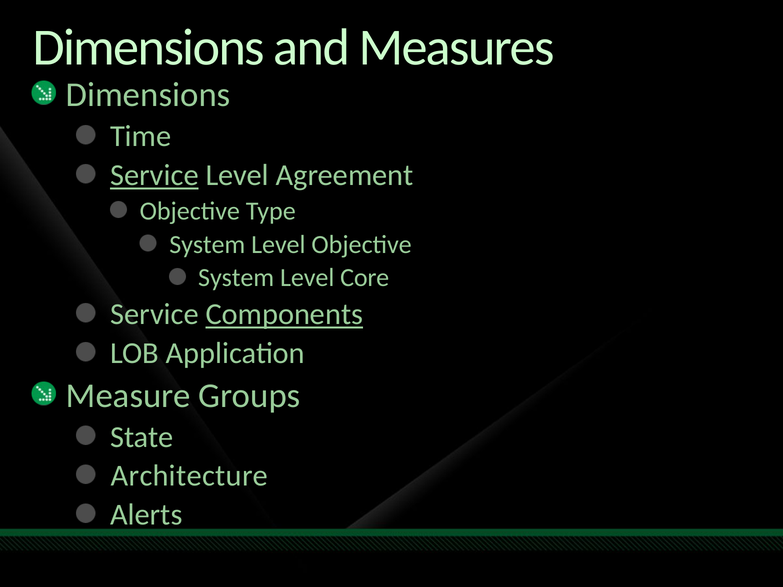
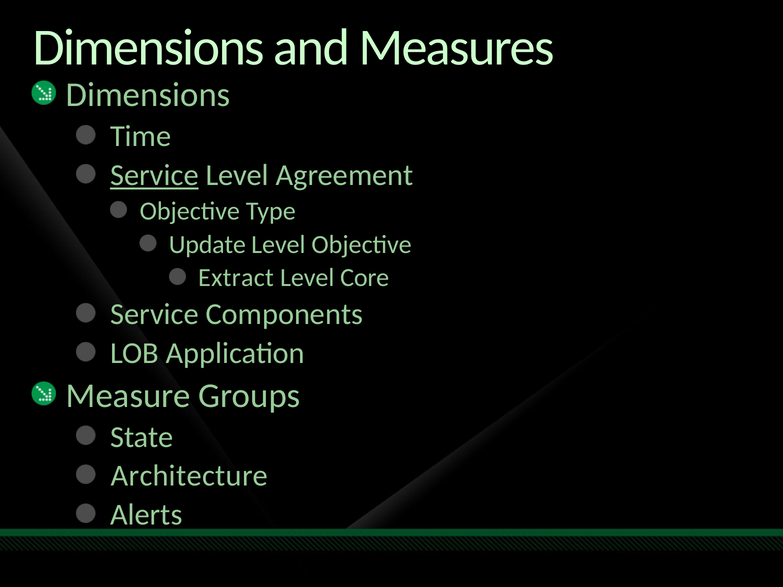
System at (207, 245): System -> Update
System at (236, 278): System -> Extract
Components underline: present -> none
